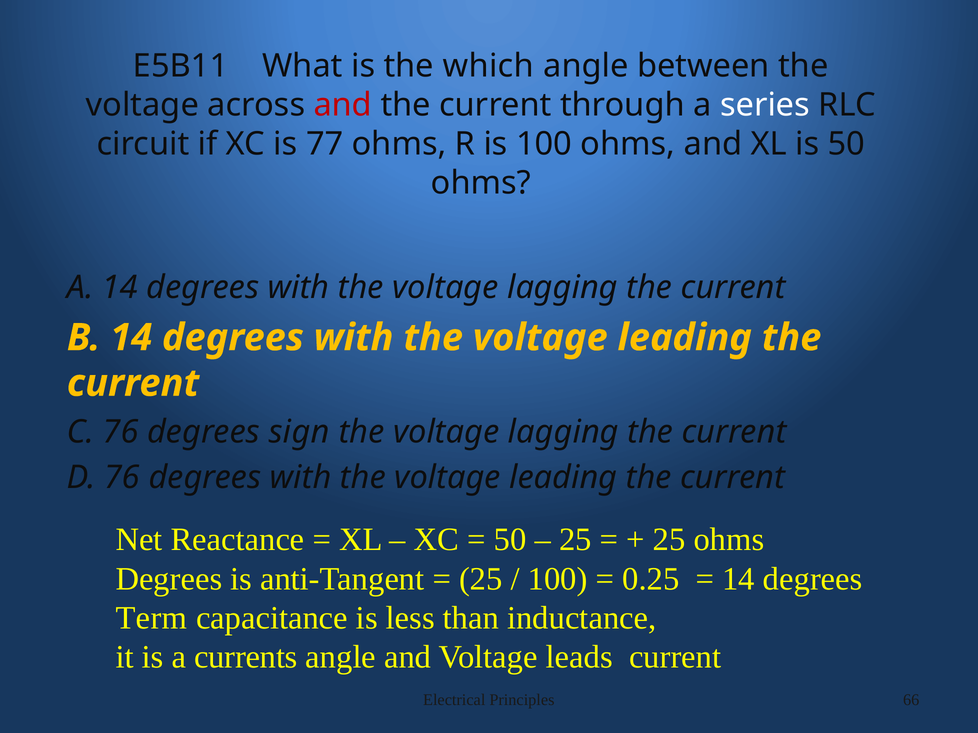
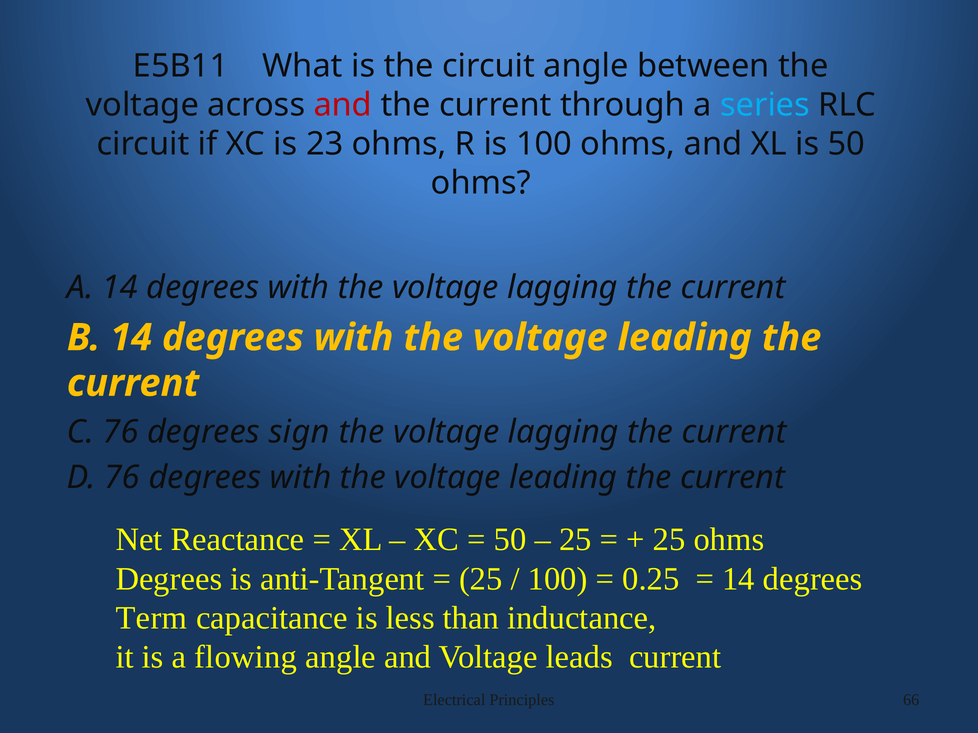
the which: which -> circuit
series colour: white -> light blue
77: 77 -> 23
currents: currents -> flowing
